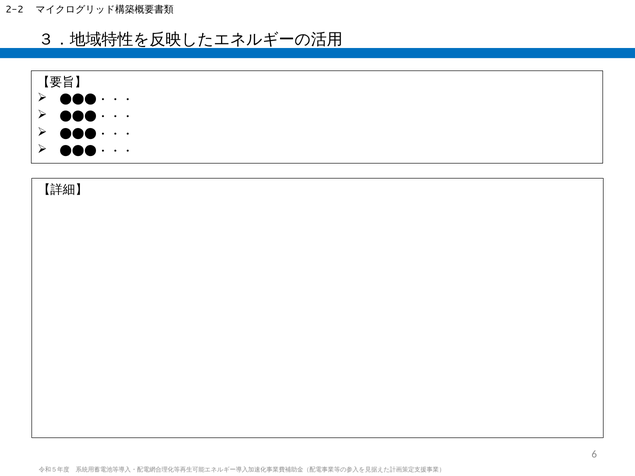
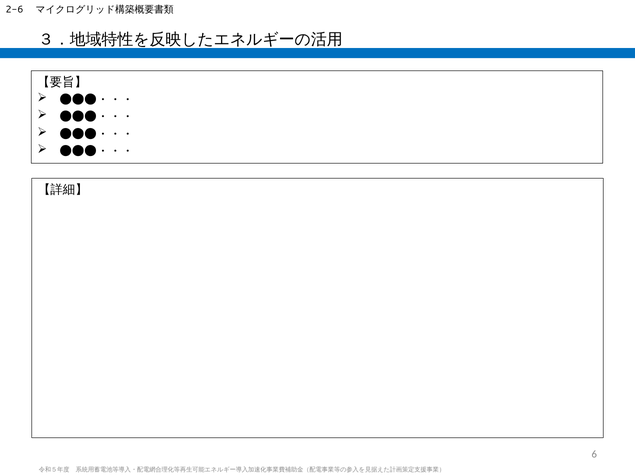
2-2: 2-2 -> 2-6
